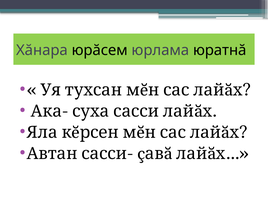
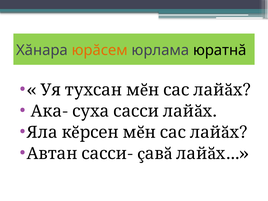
юрăсем colour: black -> orange
